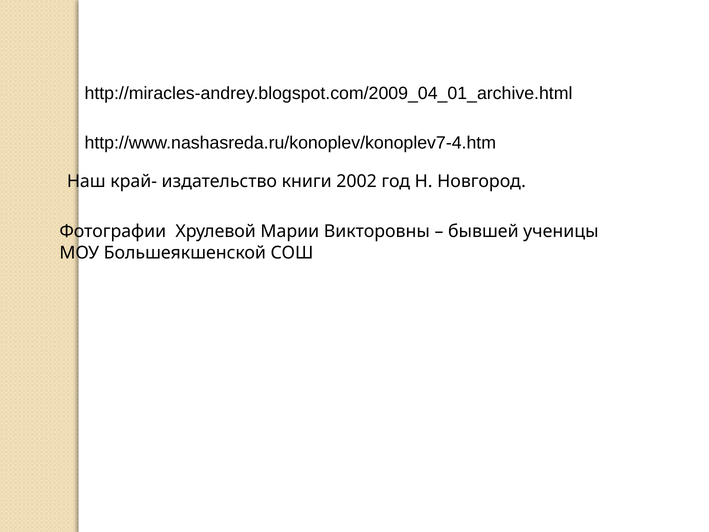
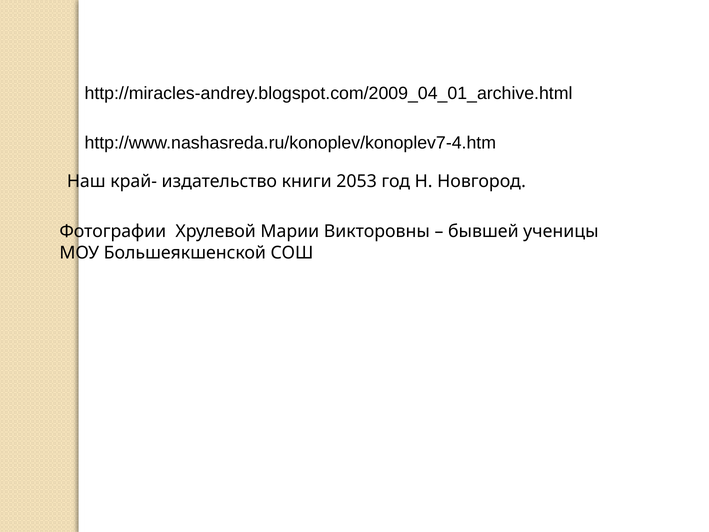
2002: 2002 -> 2053
